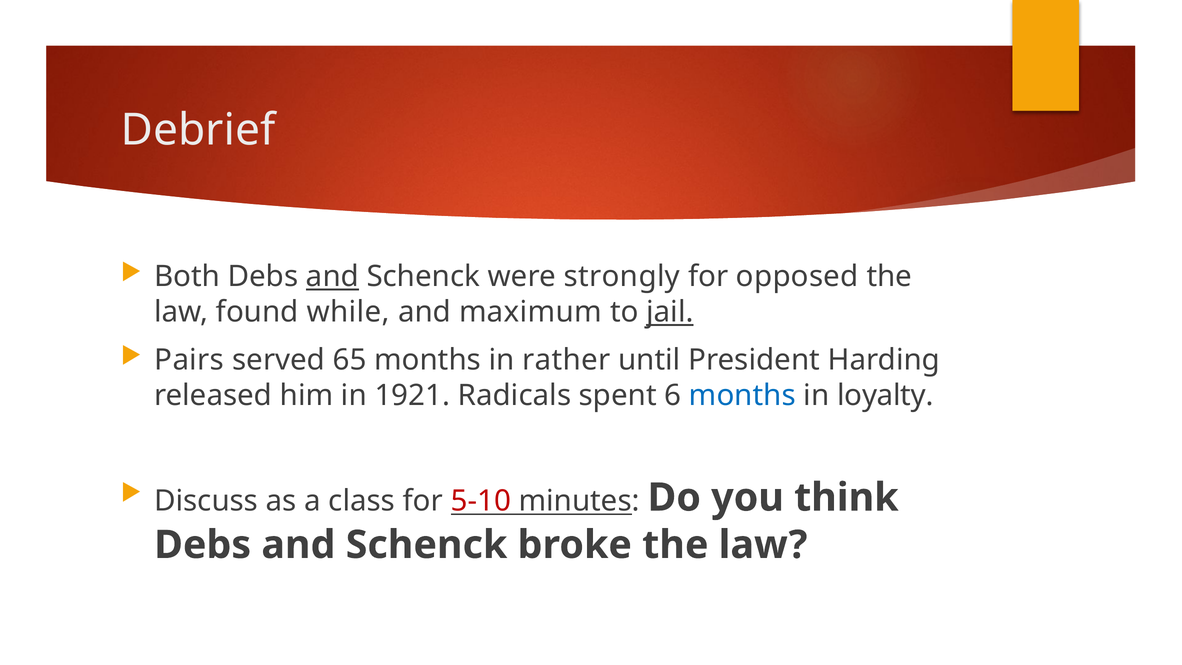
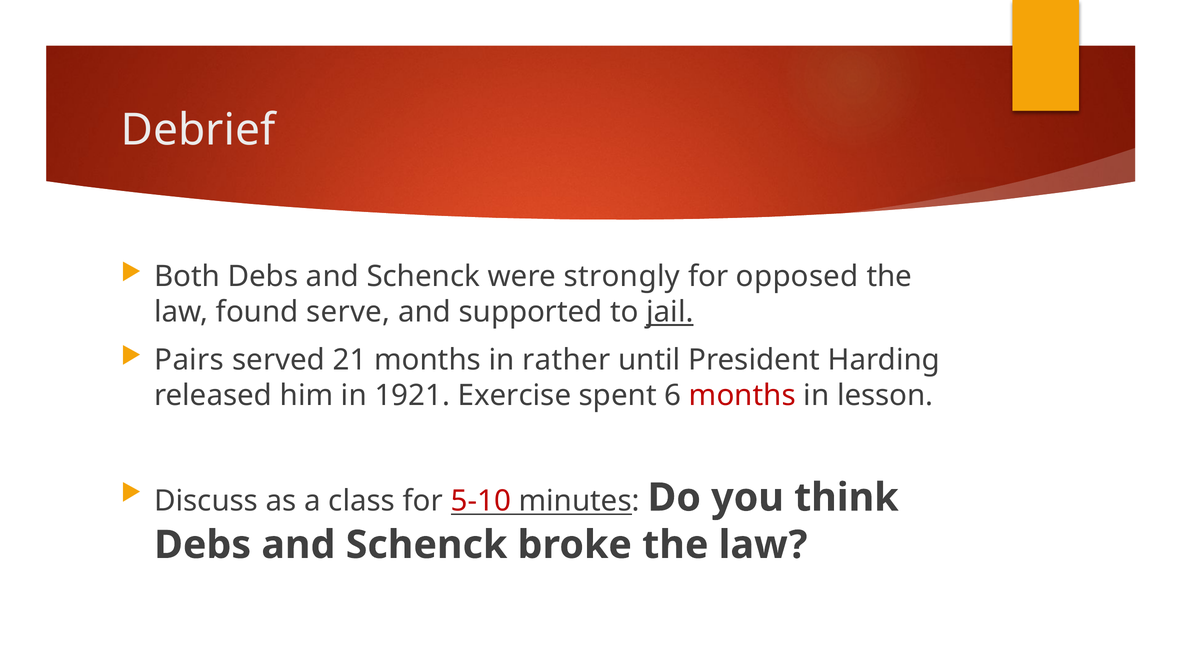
and at (332, 277) underline: present -> none
while: while -> serve
maximum: maximum -> supported
65: 65 -> 21
Radicals: Radicals -> Exercise
months at (742, 395) colour: blue -> red
loyalty: loyalty -> lesson
